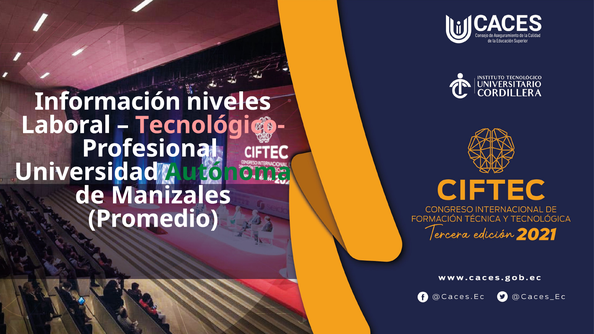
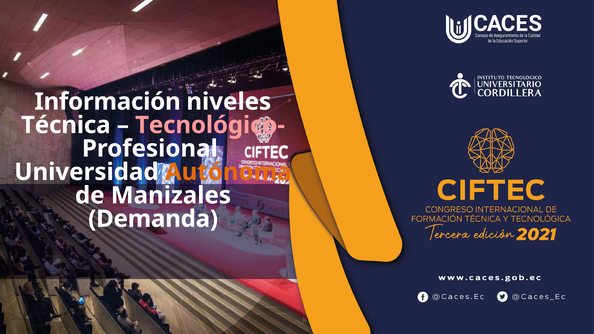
Laboral: Laboral -> Técnica
Autónoma colour: green -> orange
Promedio: Promedio -> Demanda
